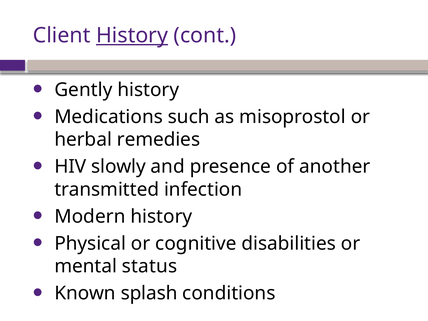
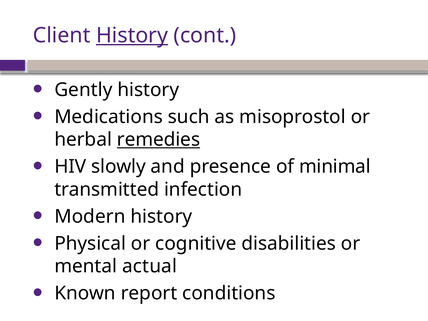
remedies underline: none -> present
another: another -> minimal
status: status -> actual
splash: splash -> report
